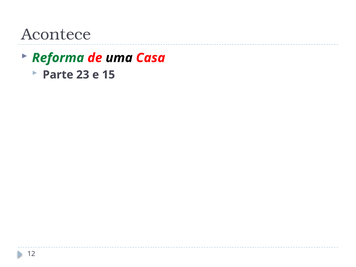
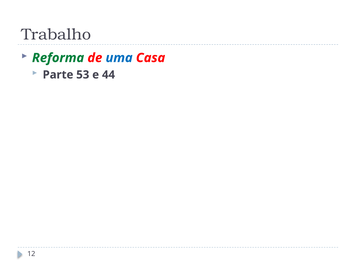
Acontece: Acontece -> Trabalho
uma colour: black -> blue
23: 23 -> 53
15: 15 -> 44
